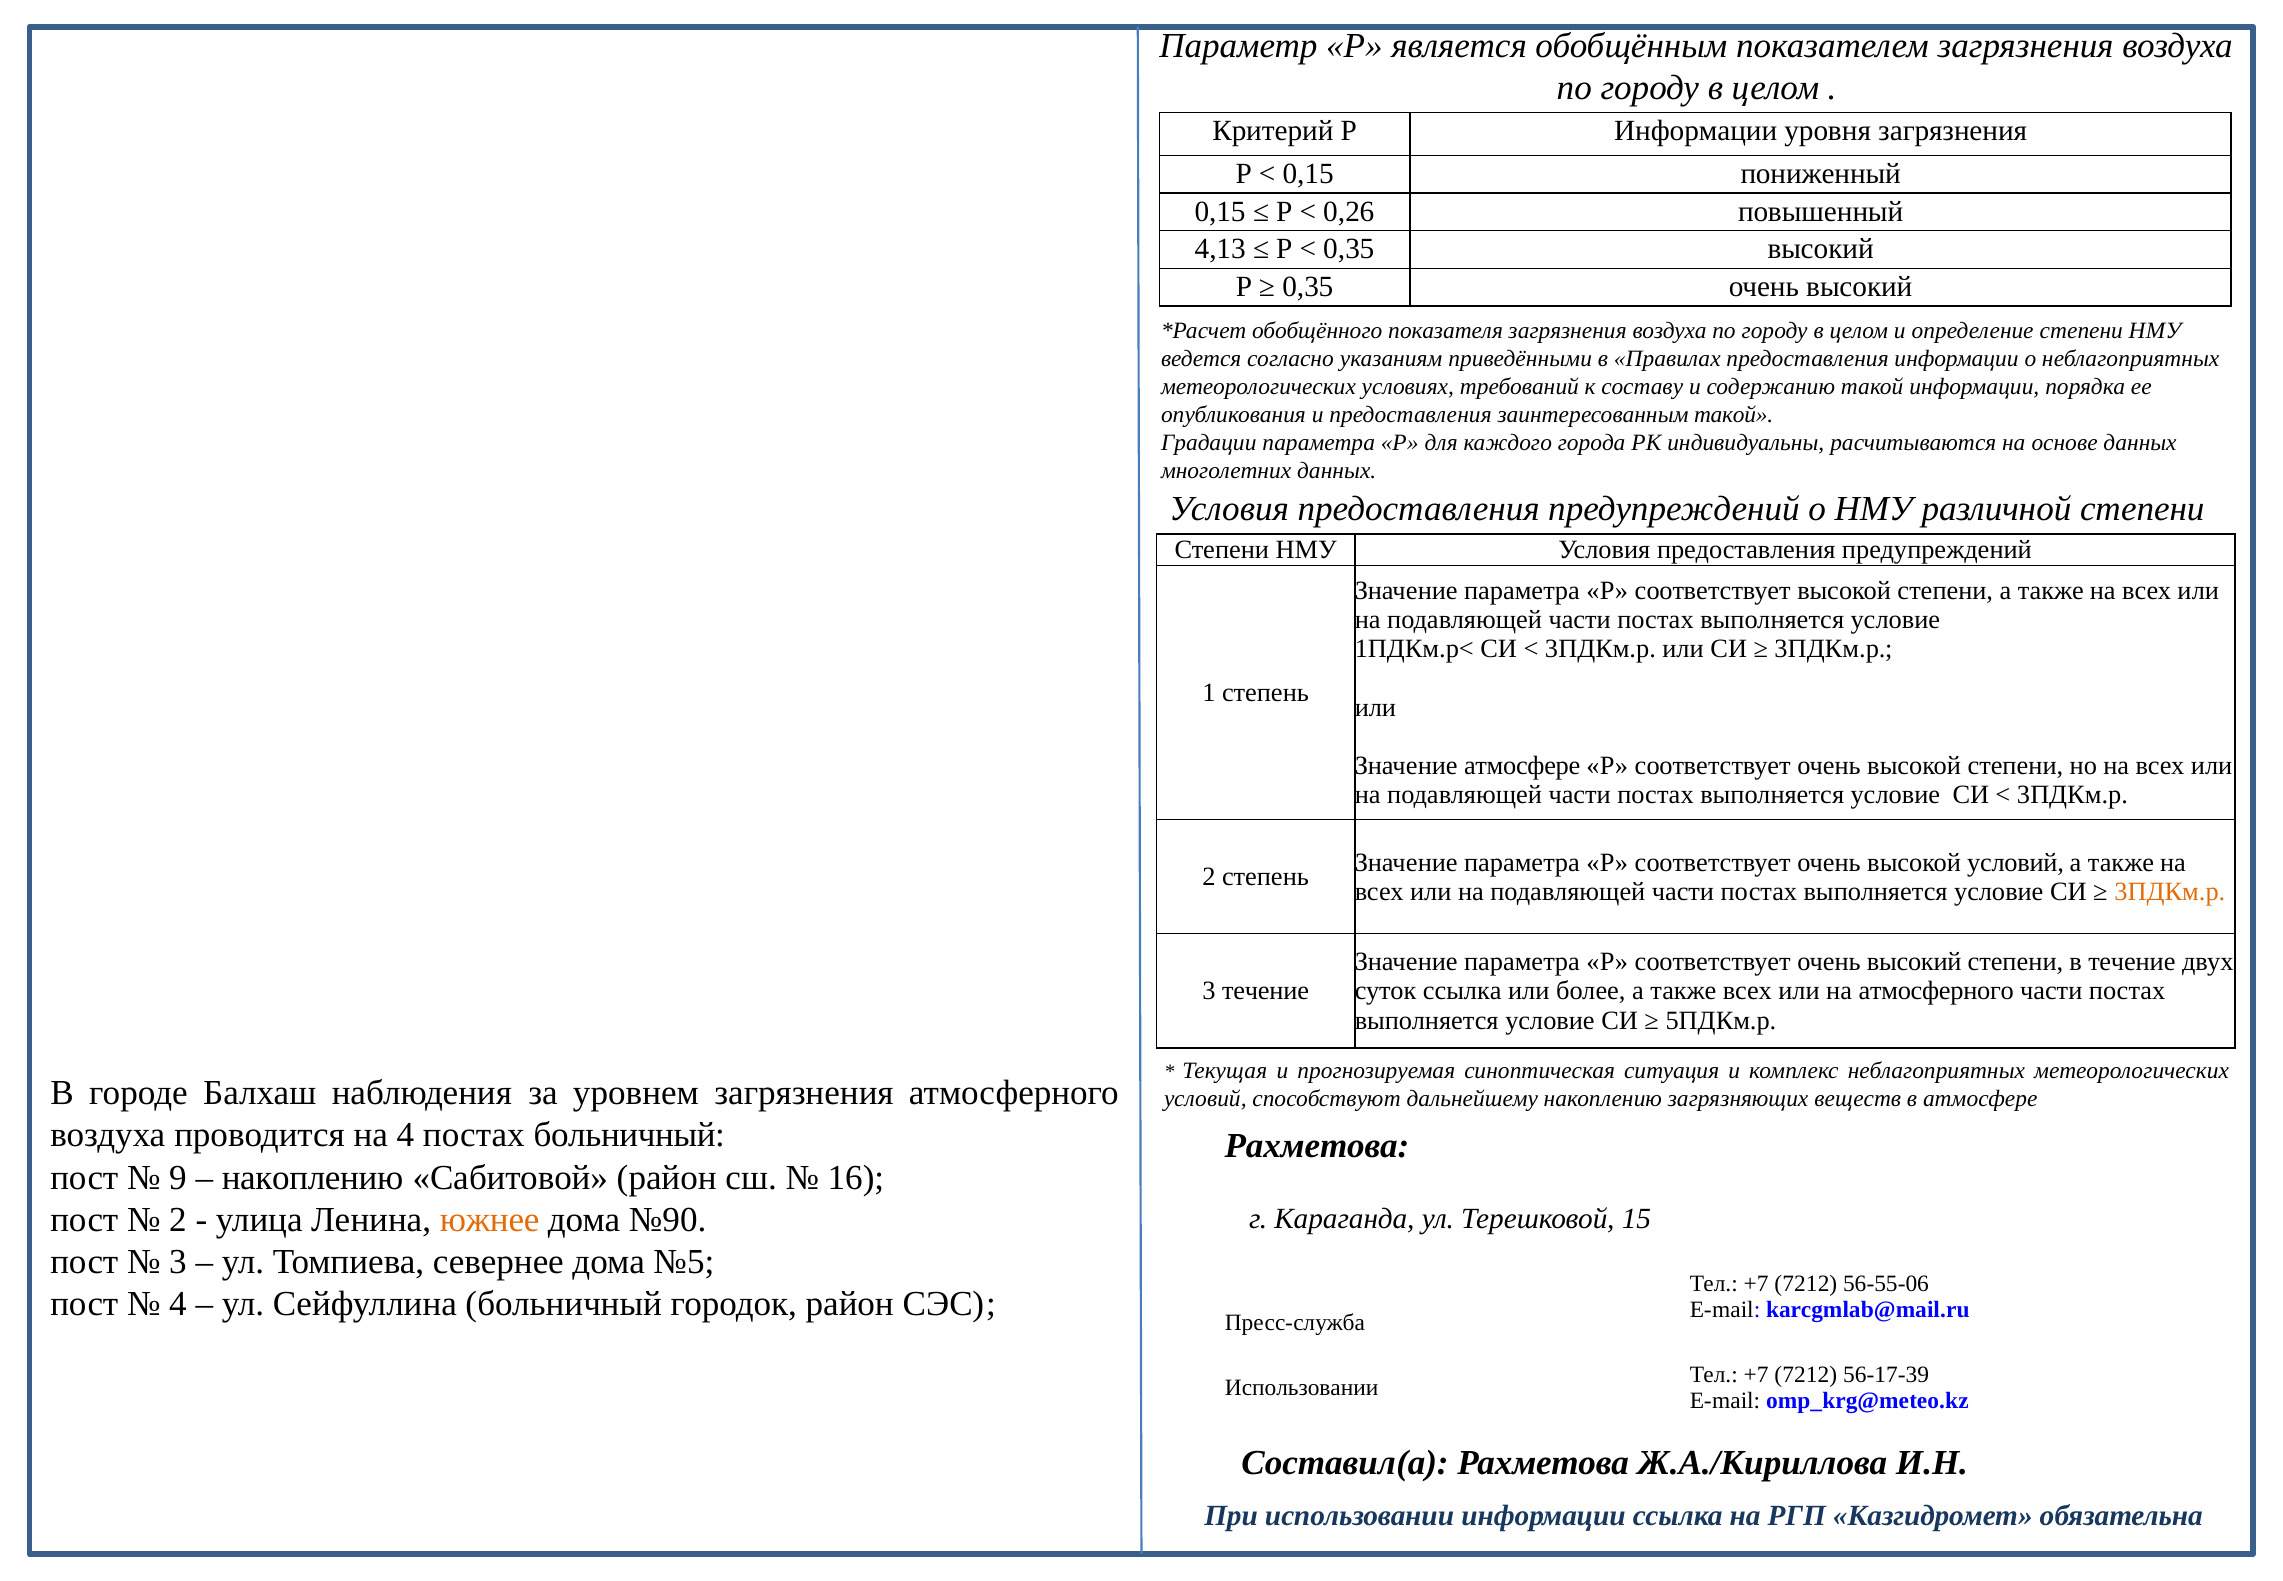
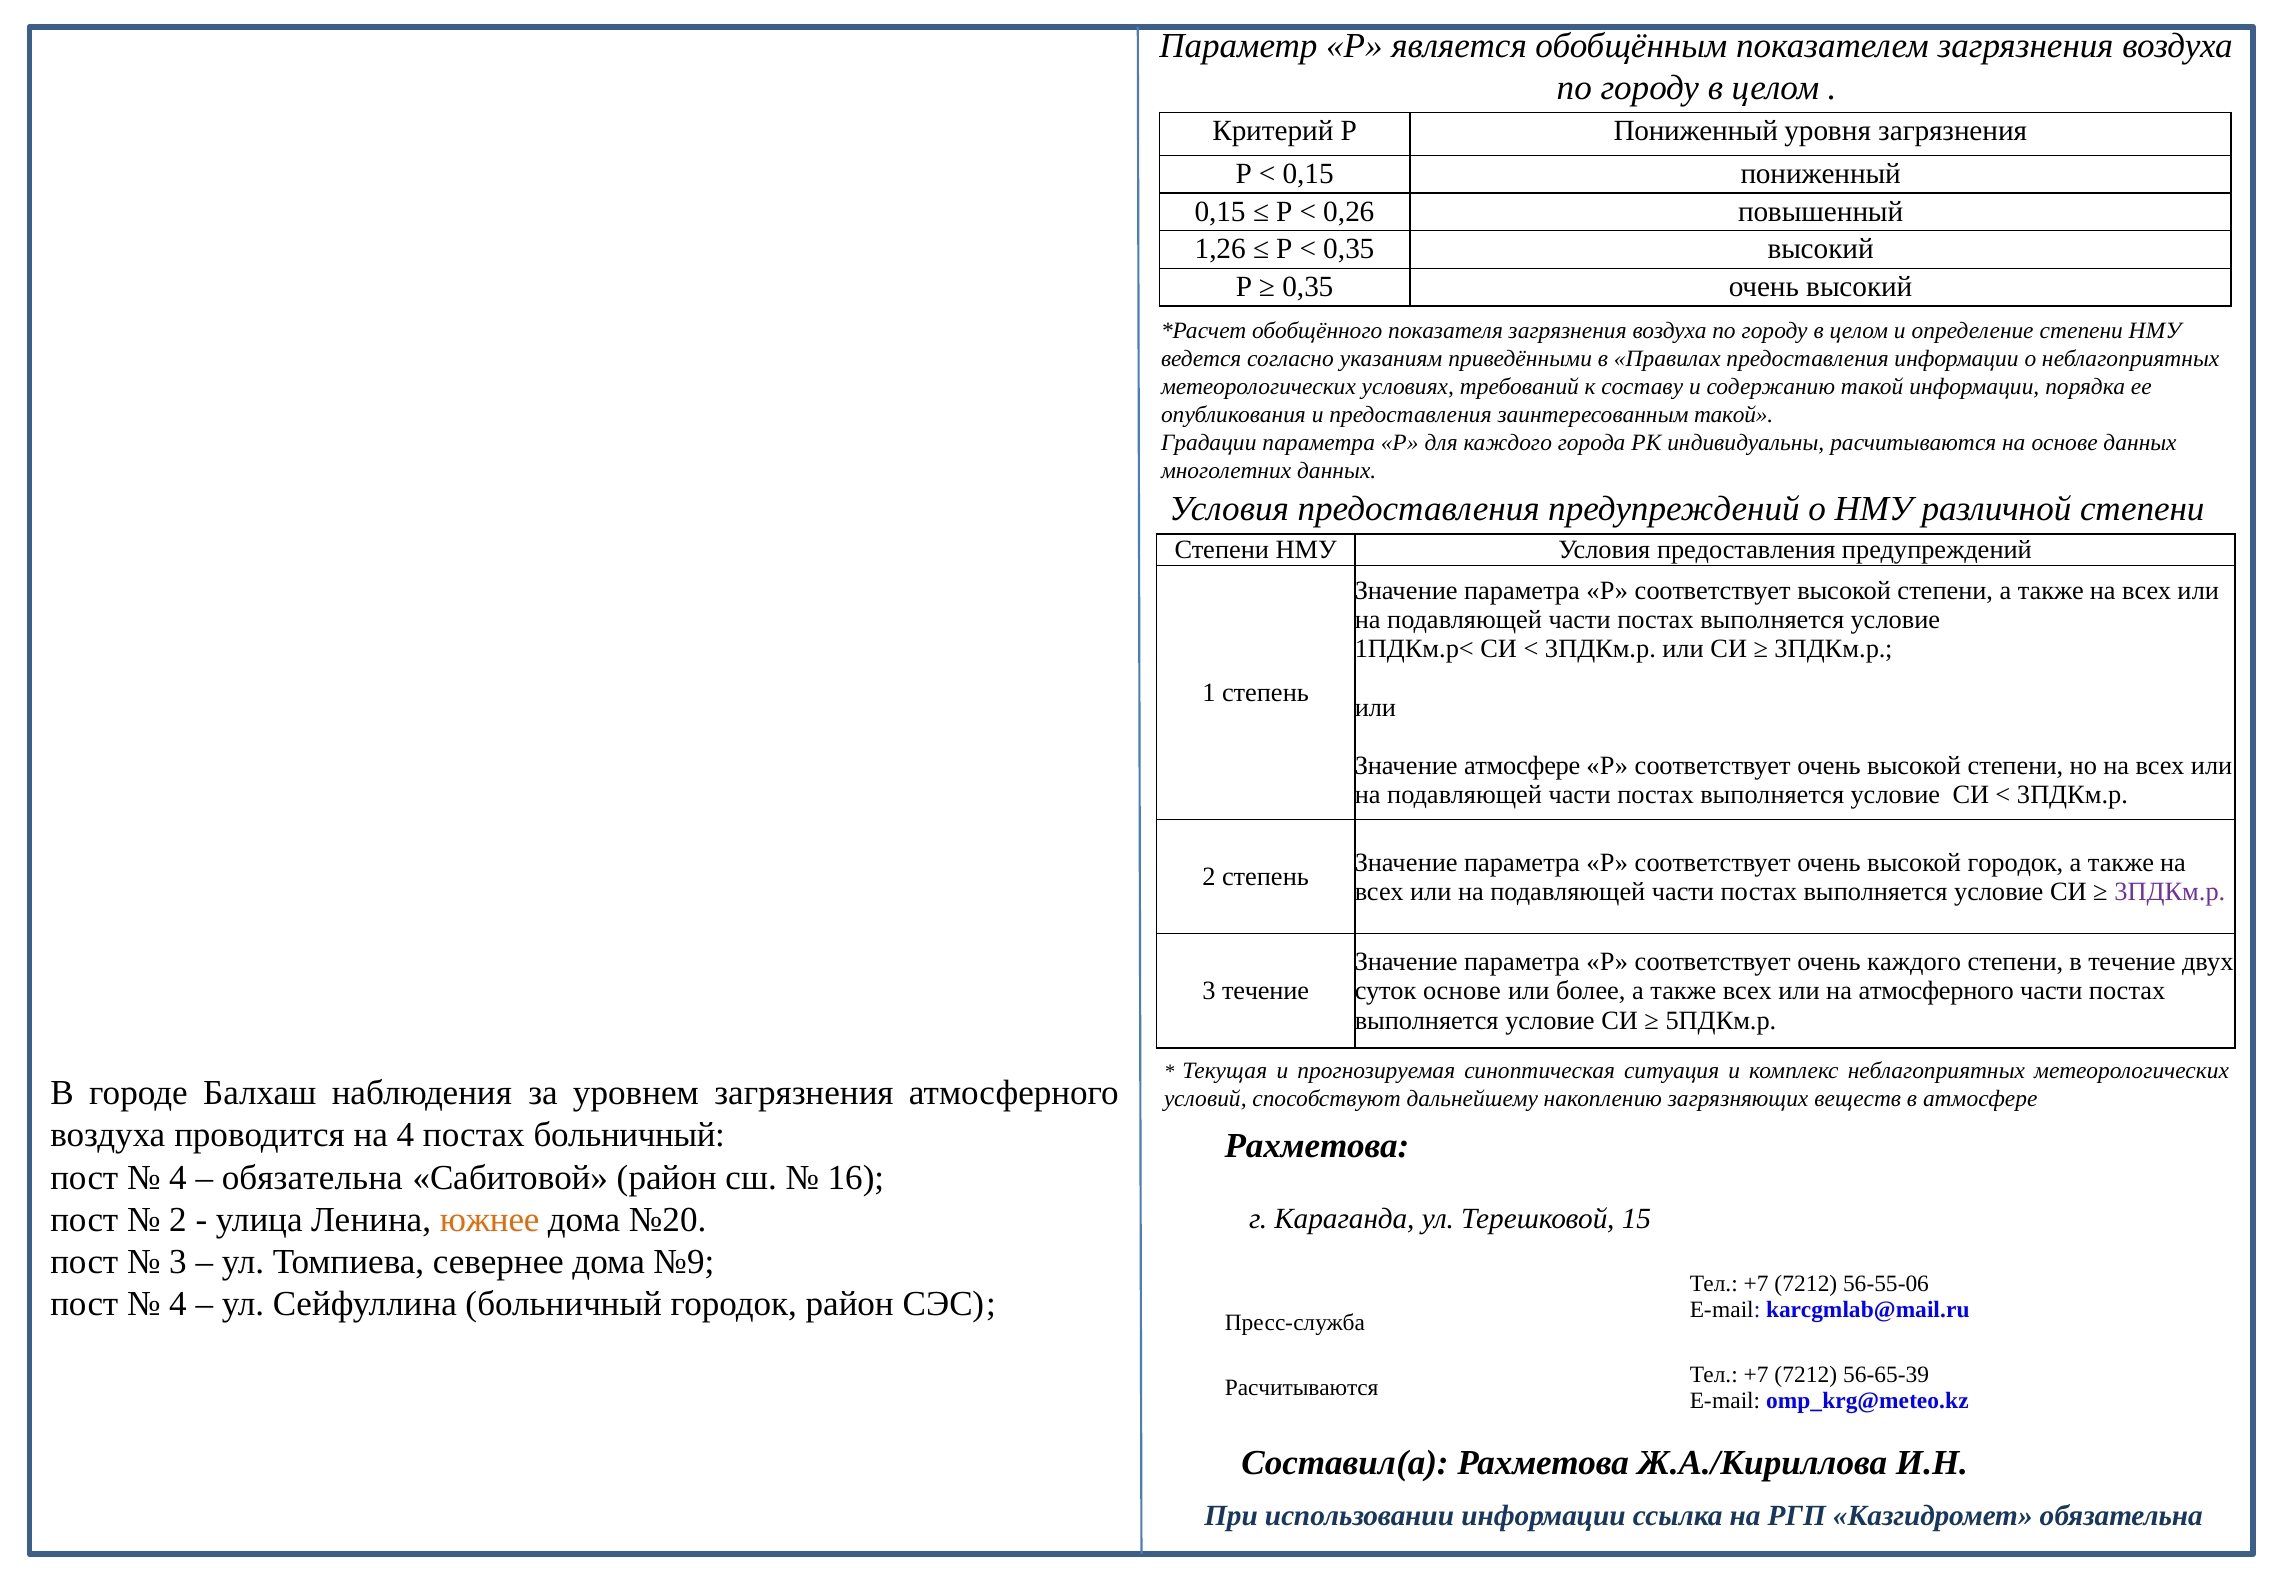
Р Информации: Информации -> Пониженный
4,13: 4,13 -> 1,26
высокой условий: условий -> городок
3ПДКм.р at (2170, 891) colour: orange -> purple
соответствует очень высокий: высокий -> каждого
суток ссылка: ссылка -> основе
9 at (178, 1177): 9 -> 4
накоплению at (313, 1177): накоплению -> обязательна
№90: №90 -> №20
№5: №5 -> №9
56-17-39: 56-17-39 -> 56-65-39
Использовании at (1302, 1388): Использовании -> Расчитываются
